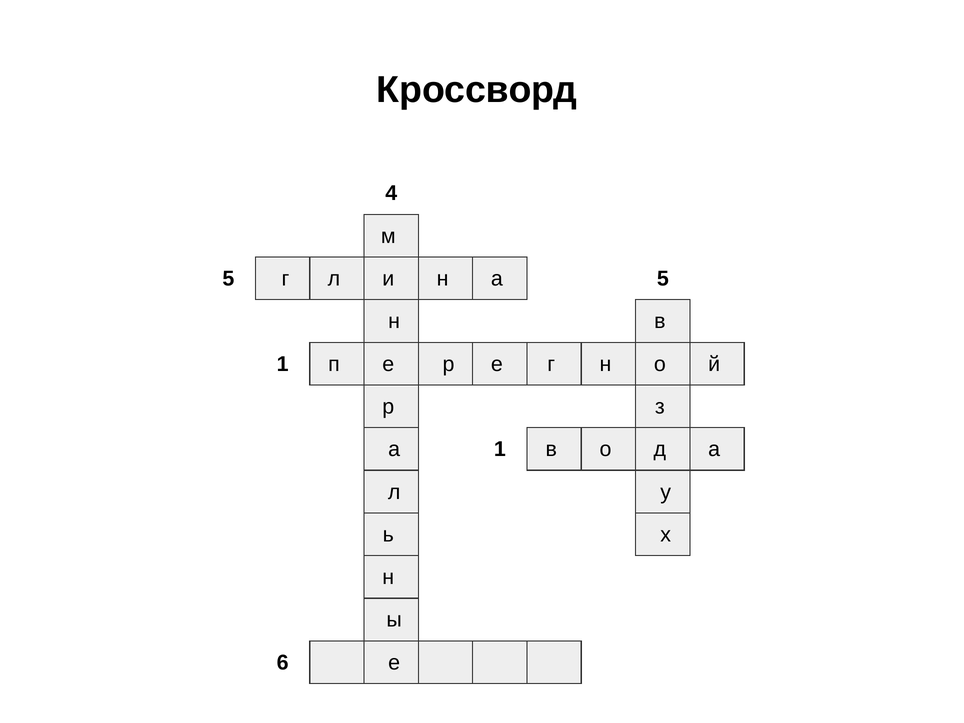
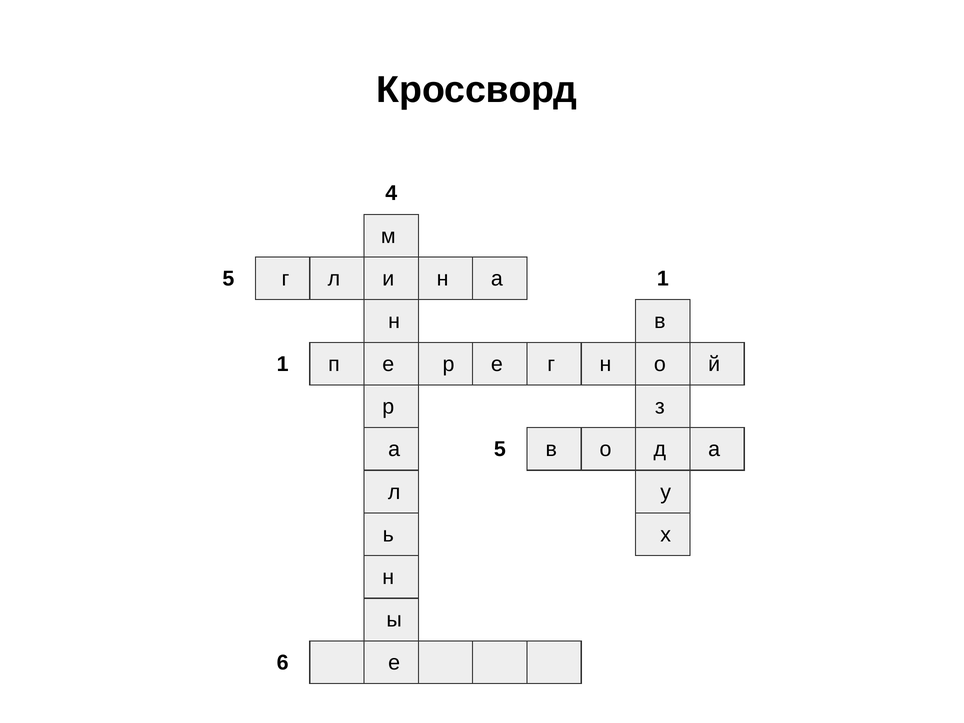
а 5: 5 -> 1
а 1: 1 -> 5
